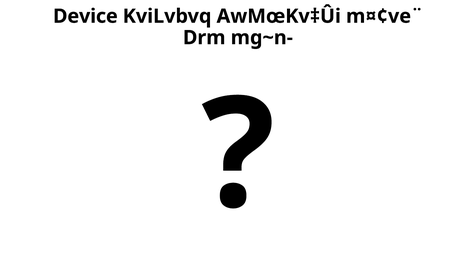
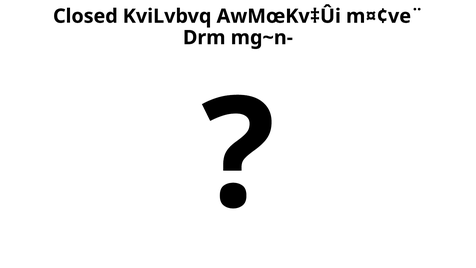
Device: Device -> Closed
